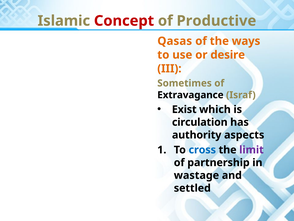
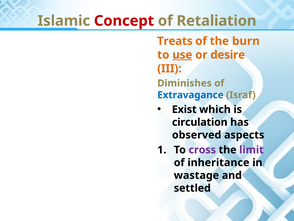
Productive: Productive -> Retaliation
Qasas: Qasas -> Treats
ways: ways -> burn
use underline: none -> present
Sometimes: Sometimes -> Diminishes
Extravagance colour: black -> blue
authority: authority -> observed
cross colour: blue -> purple
partnership: partnership -> inheritance
